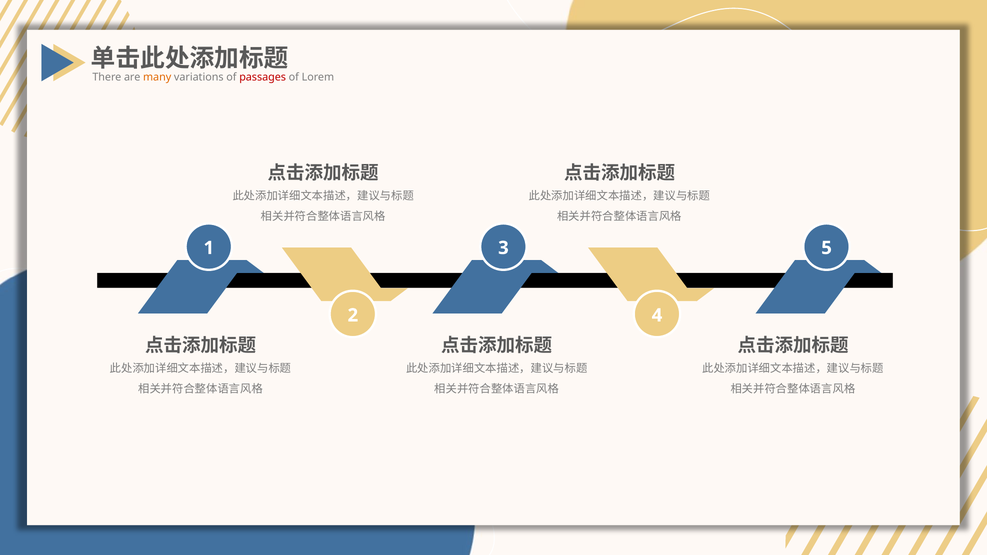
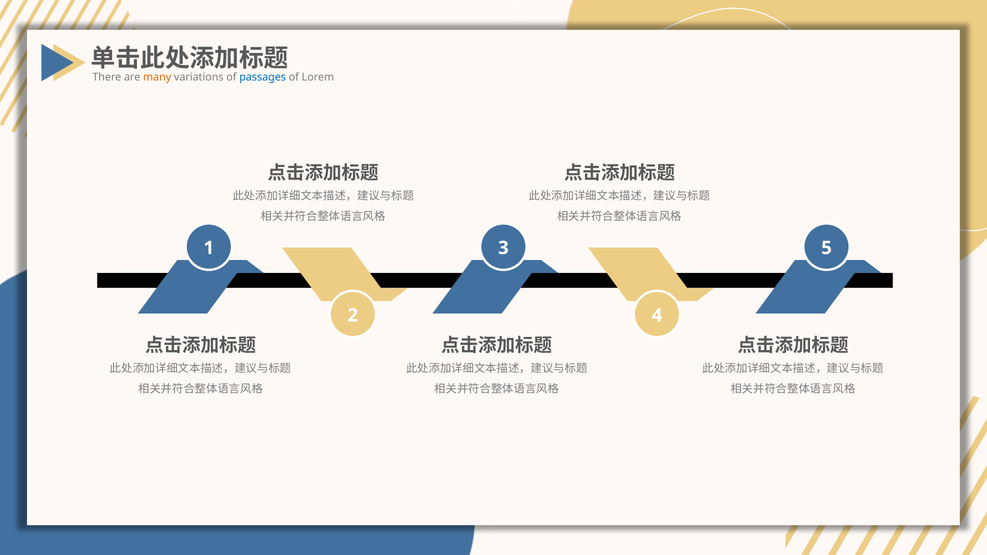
passages colour: red -> blue
